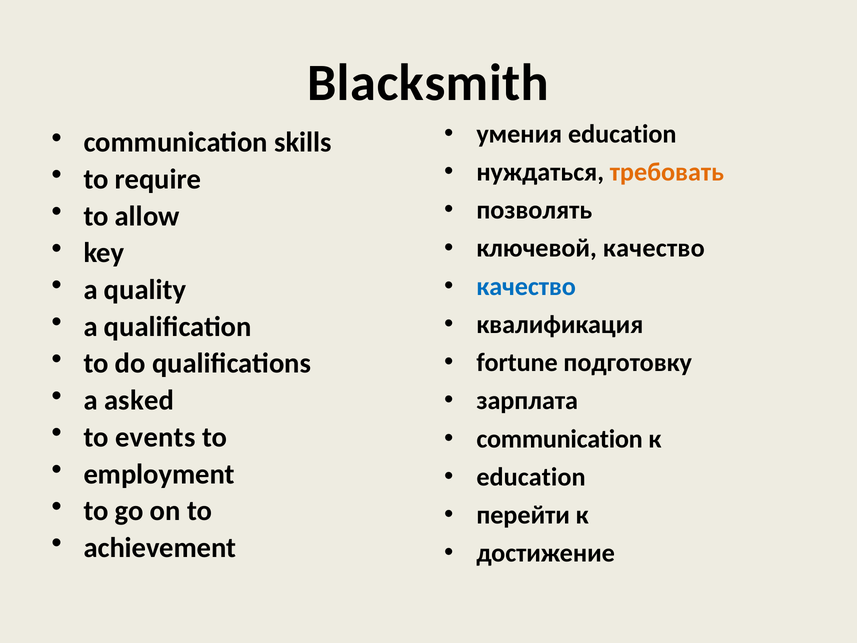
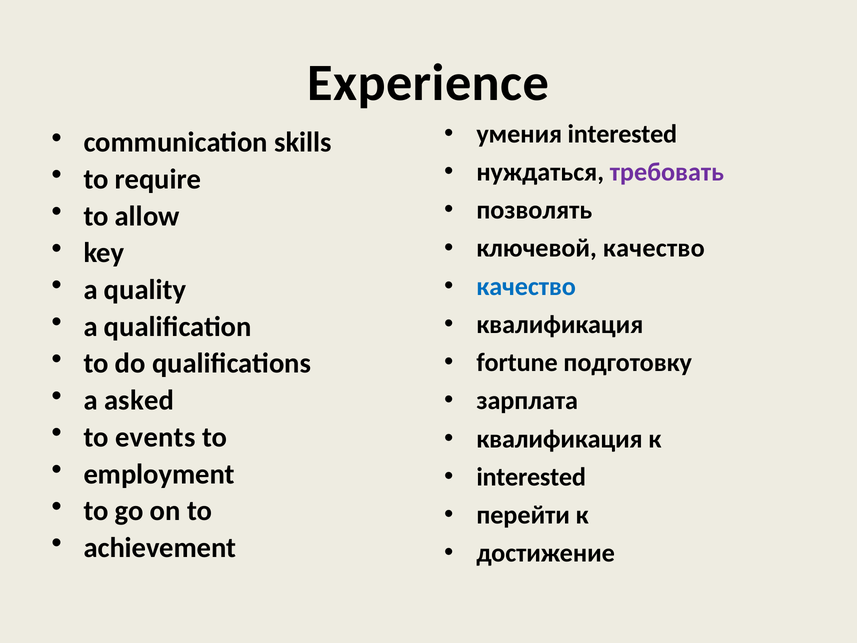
Blacksmith: Blacksmith -> Experience
умения education: education -> interested
требовать colour: orange -> purple
communication at (560, 439): communication -> квалификация
education at (531, 477): education -> interested
